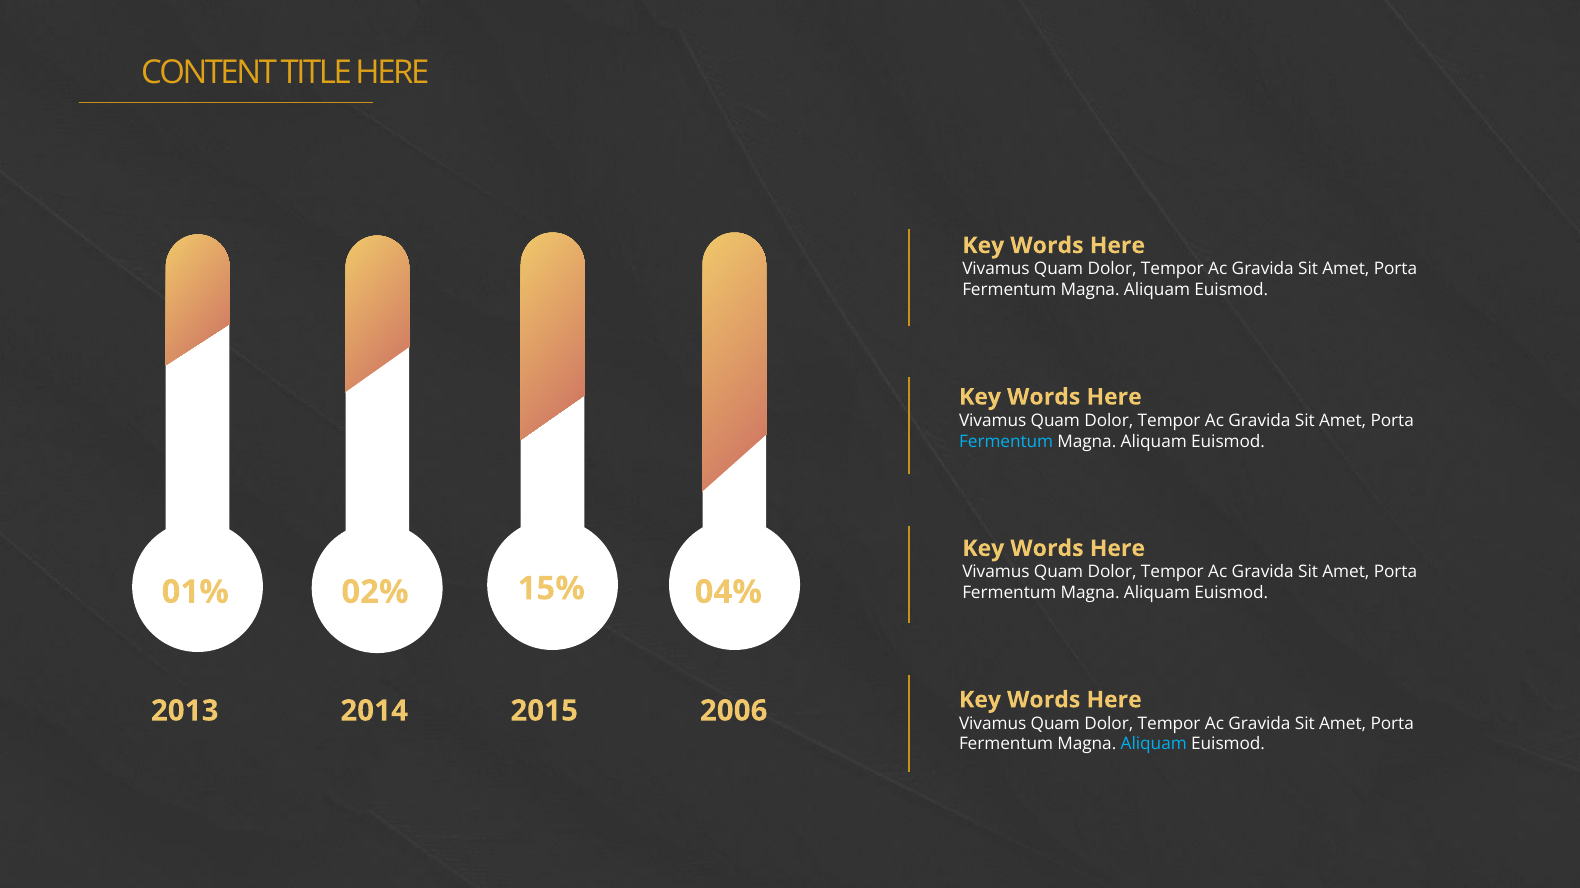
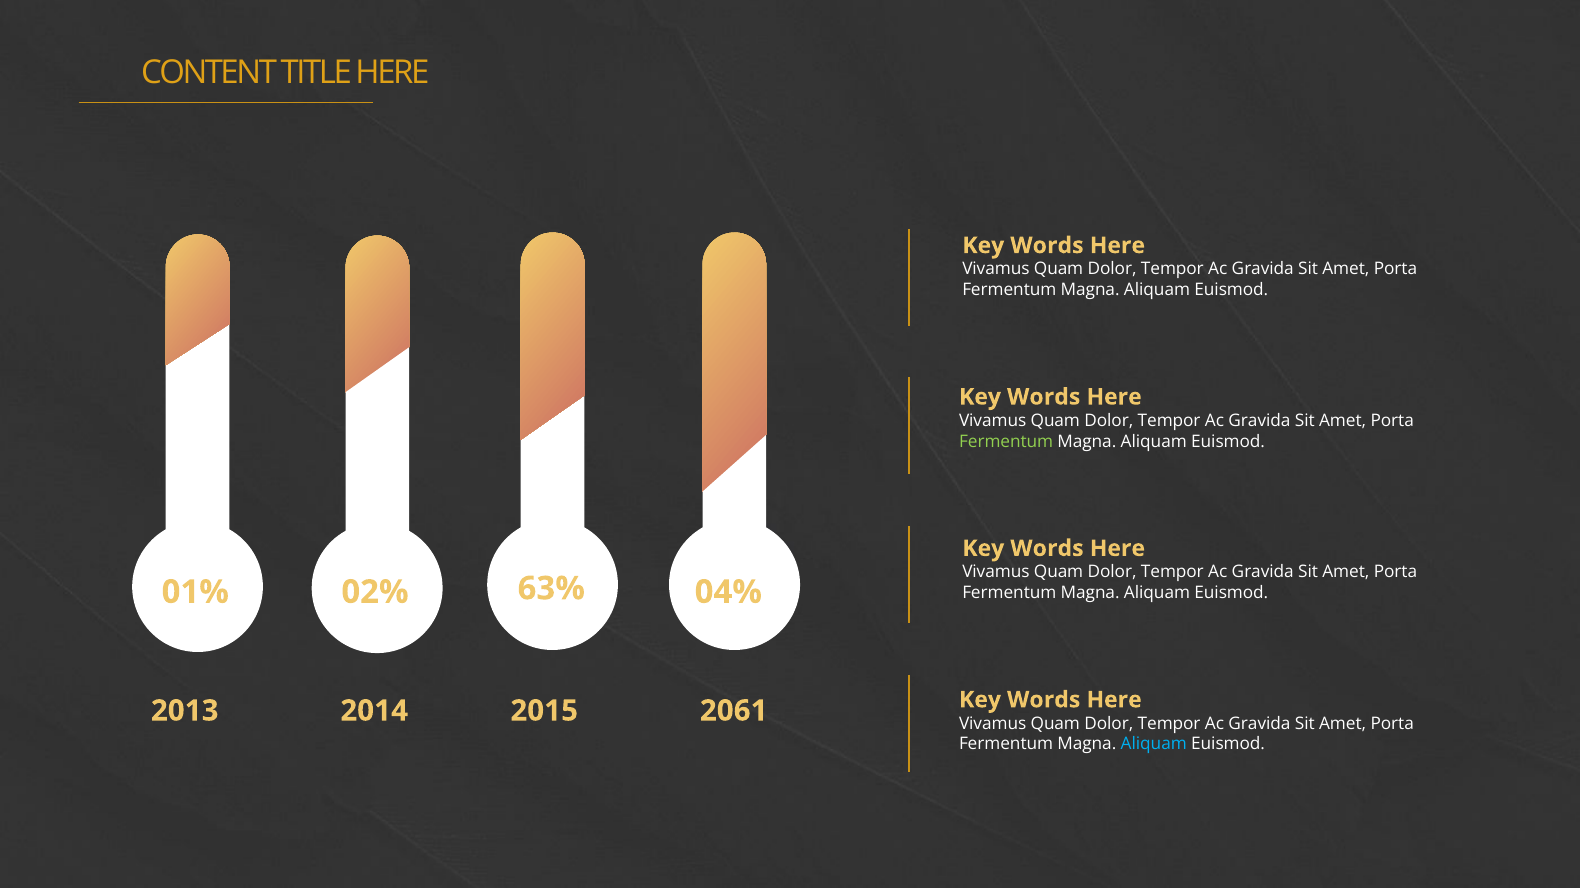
Fermentum at (1006, 442) colour: light blue -> light green
15%: 15% -> 63%
2006: 2006 -> 2061
